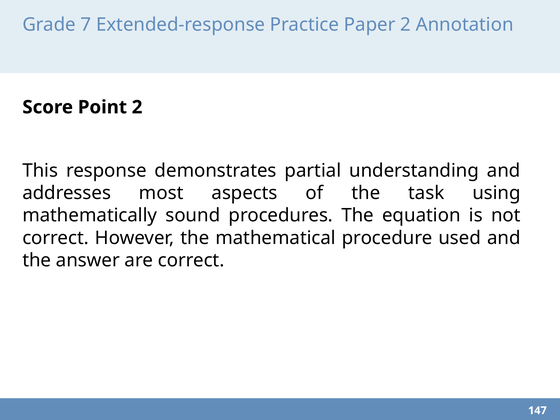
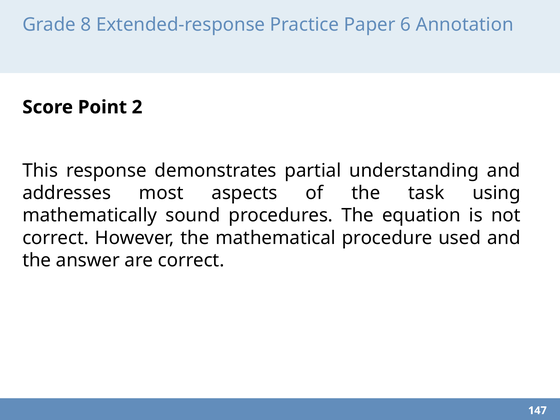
7: 7 -> 8
Paper 2: 2 -> 6
